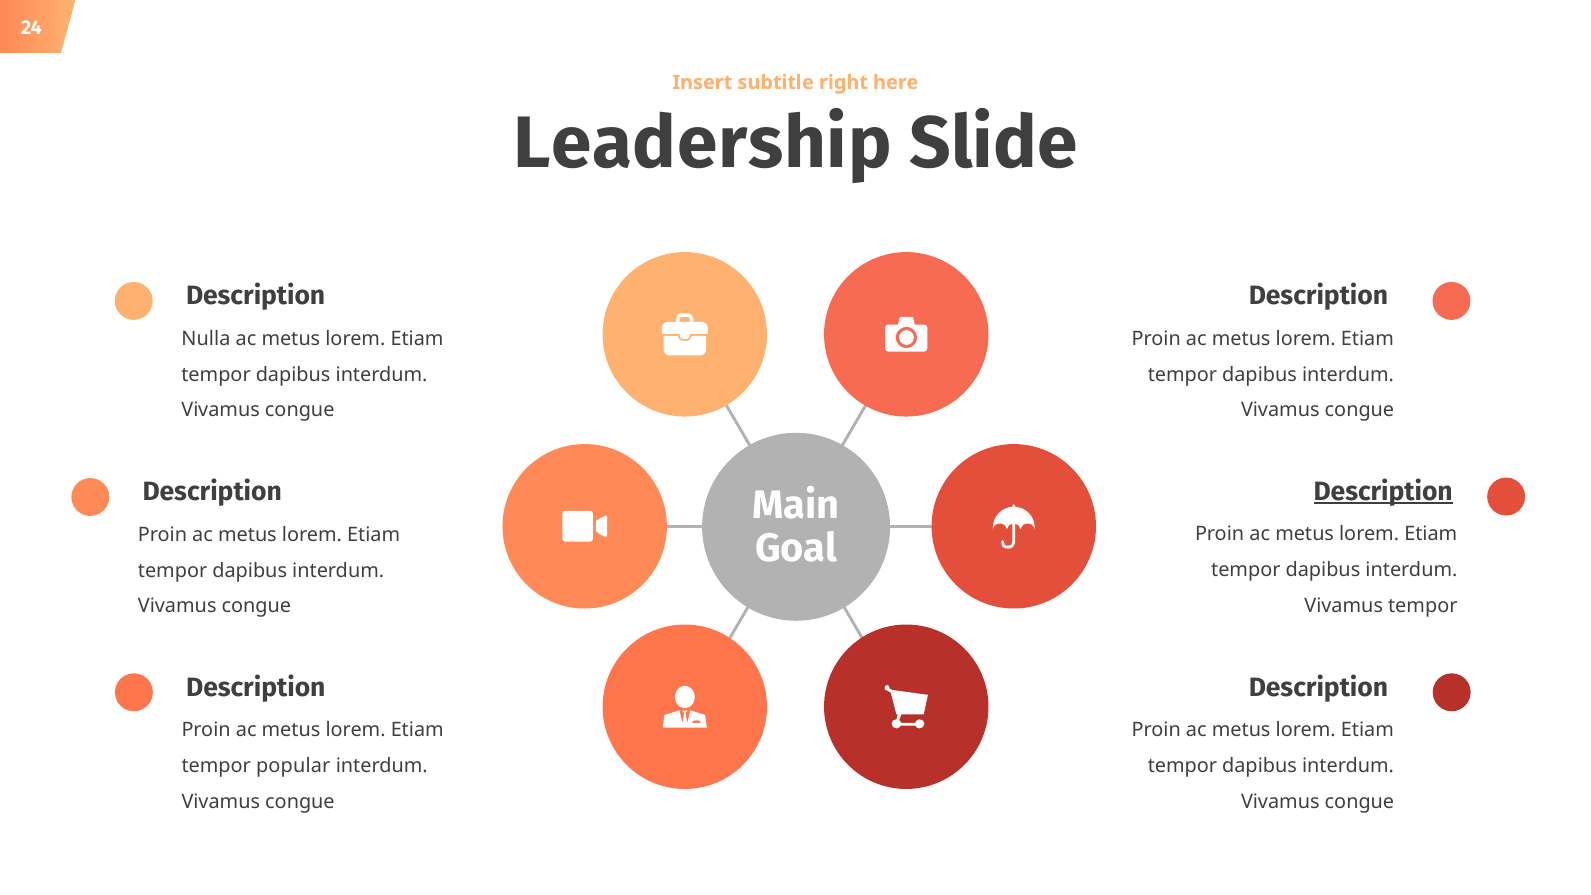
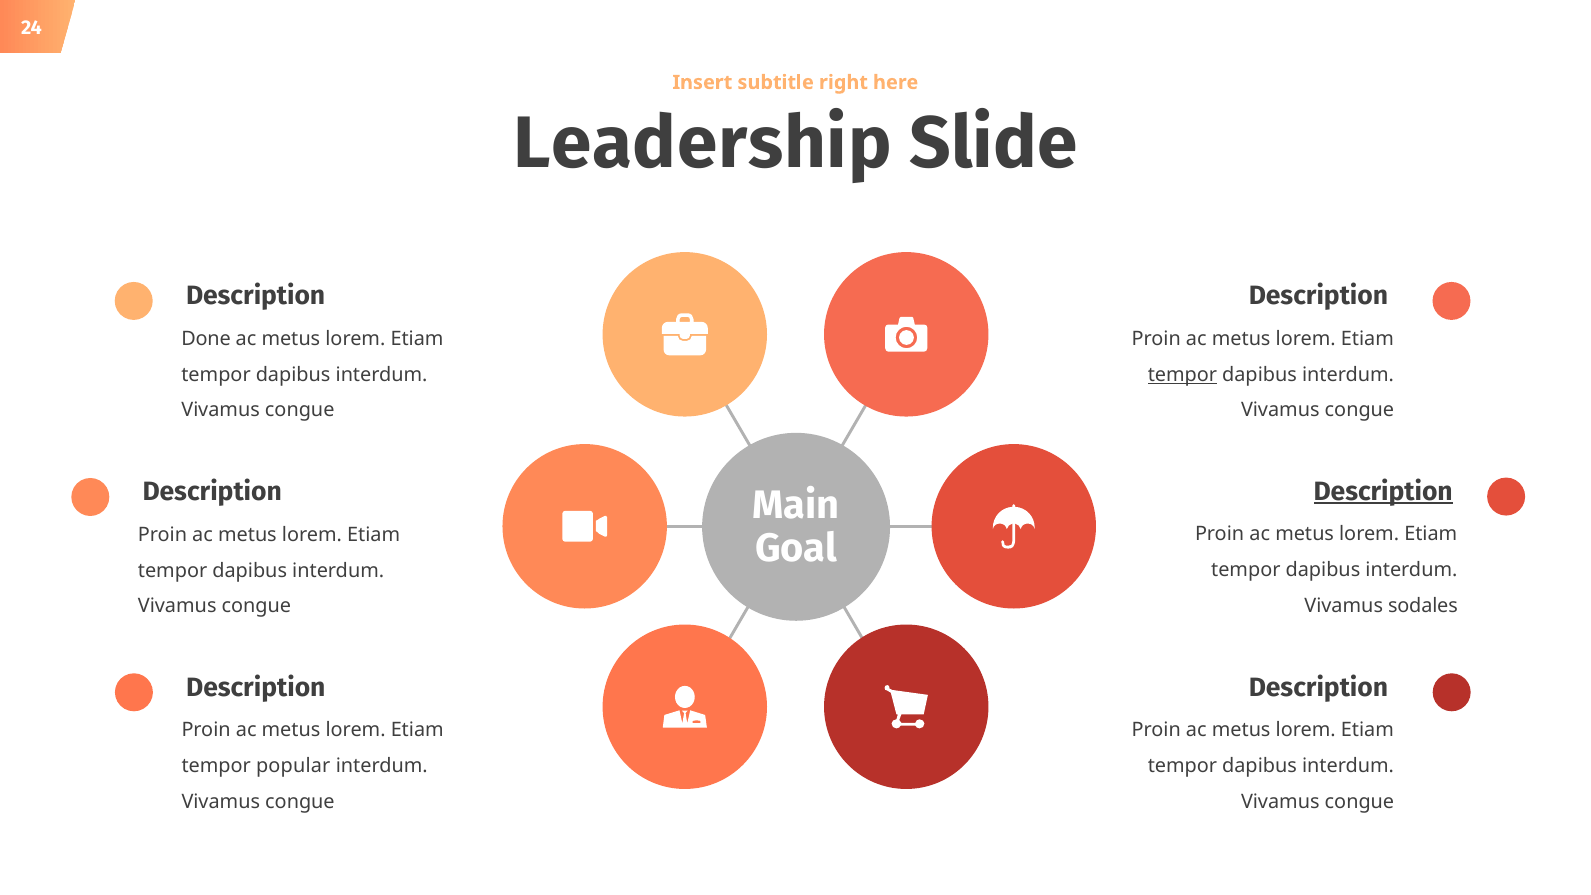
Nulla: Nulla -> Done
tempor at (1182, 375) underline: none -> present
Vivamus tempor: tempor -> sodales
